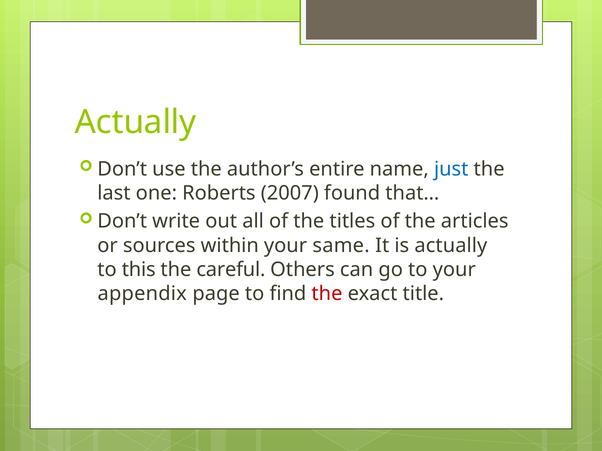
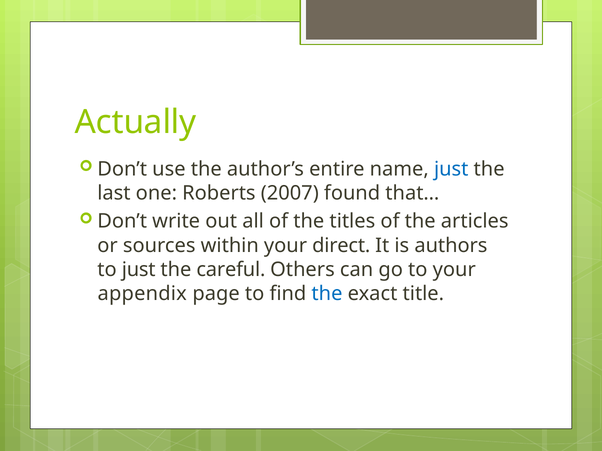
same: same -> direct
is actually: actually -> authors
to this: this -> just
the at (327, 294) colour: red -> blue
